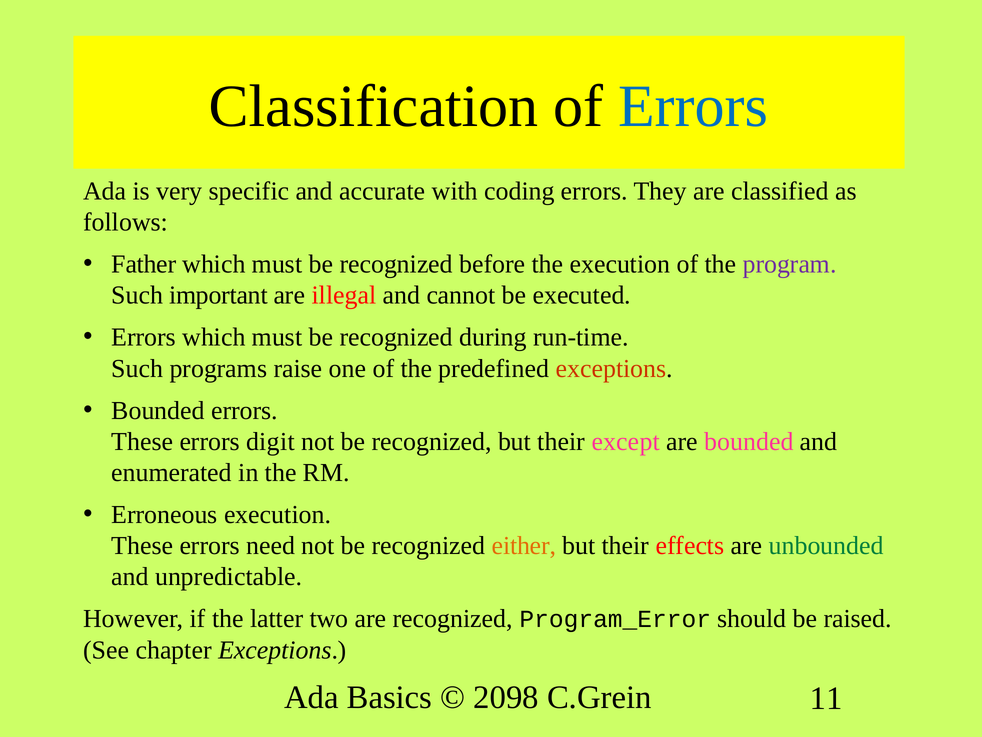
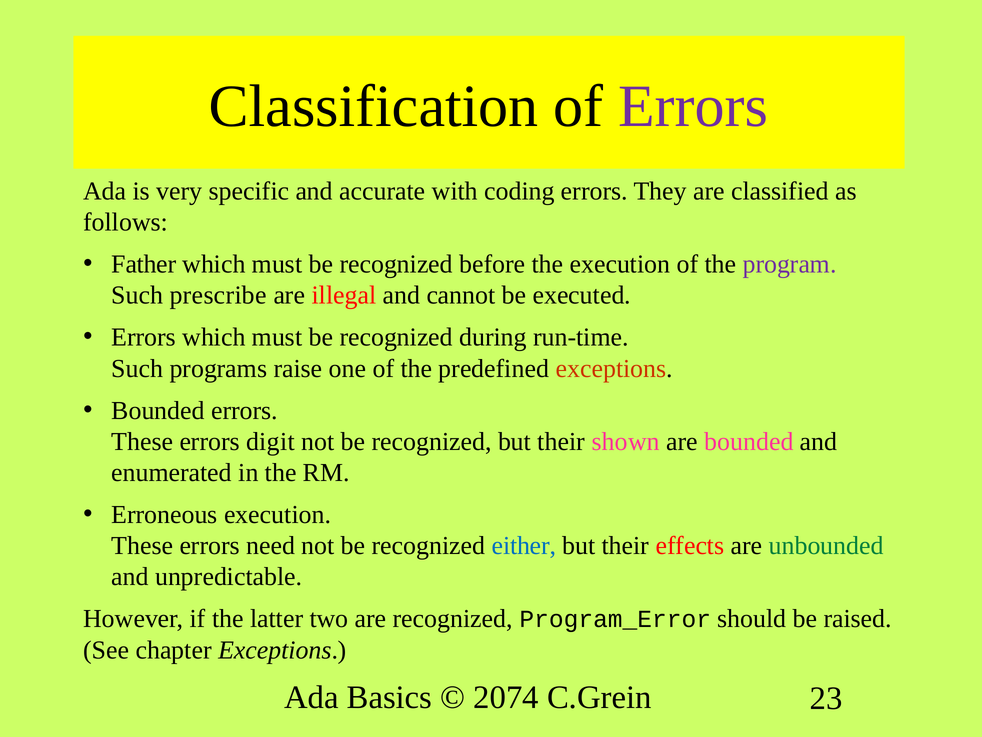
Errors at (693, 106) colour: blue -> purple
important: important -> prescribe
except: except -> shown
either colour: orange -> blue
2098: 2098 -> 2074
11: 11 -> 23
